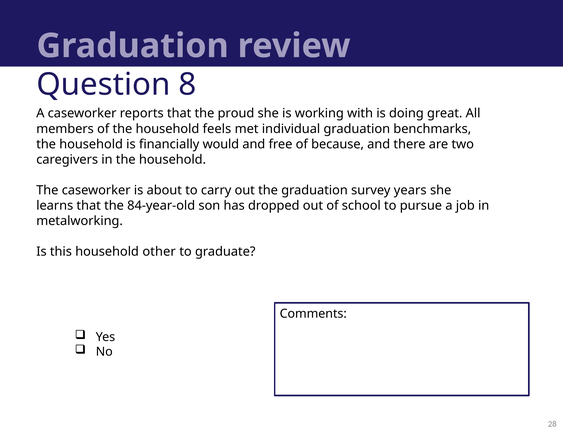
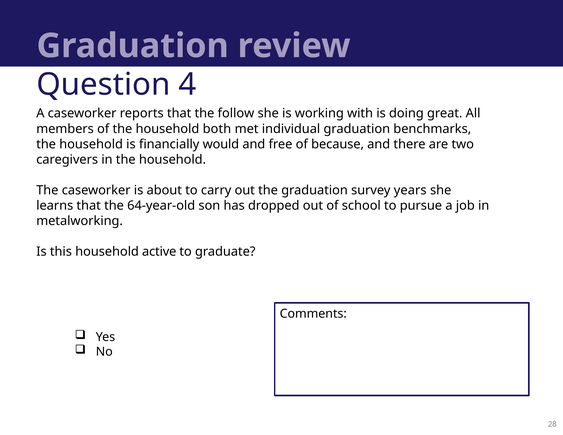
8: 8 -> 4
proud: proud -> follow
feels: feels -> both
84-year-old: 84-year-old -> 64-year-old
other: other -> active
